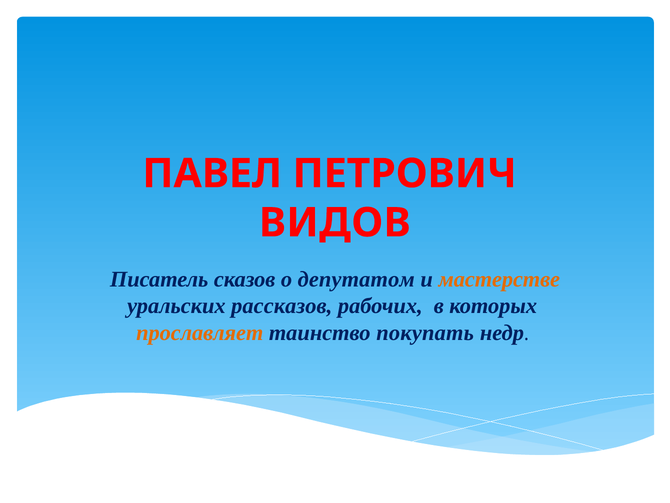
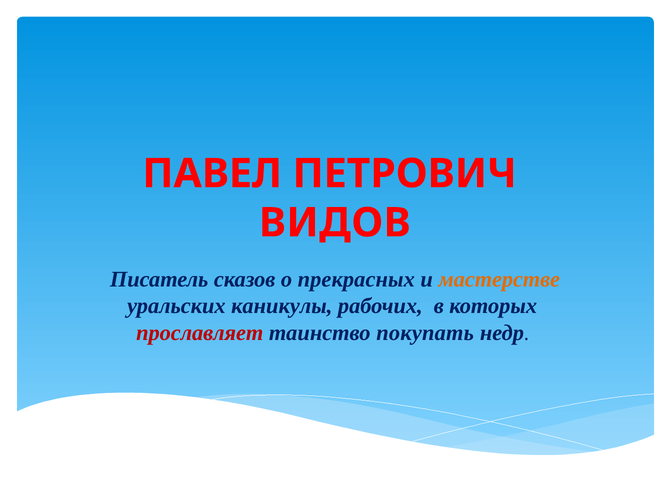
депутатом: депутатом -> прекрасных
рассказов: рассказов -> каникулы
прославляет colour: orange -> red
